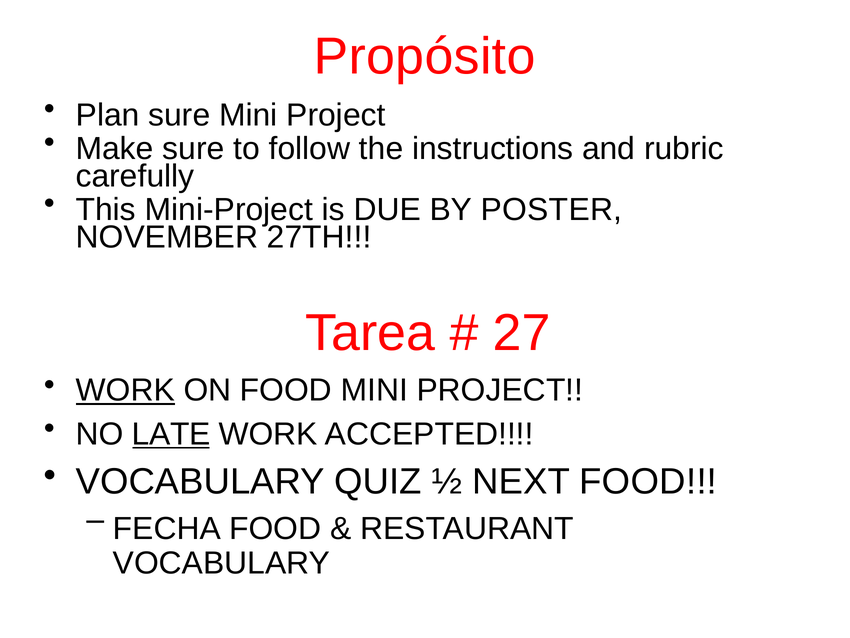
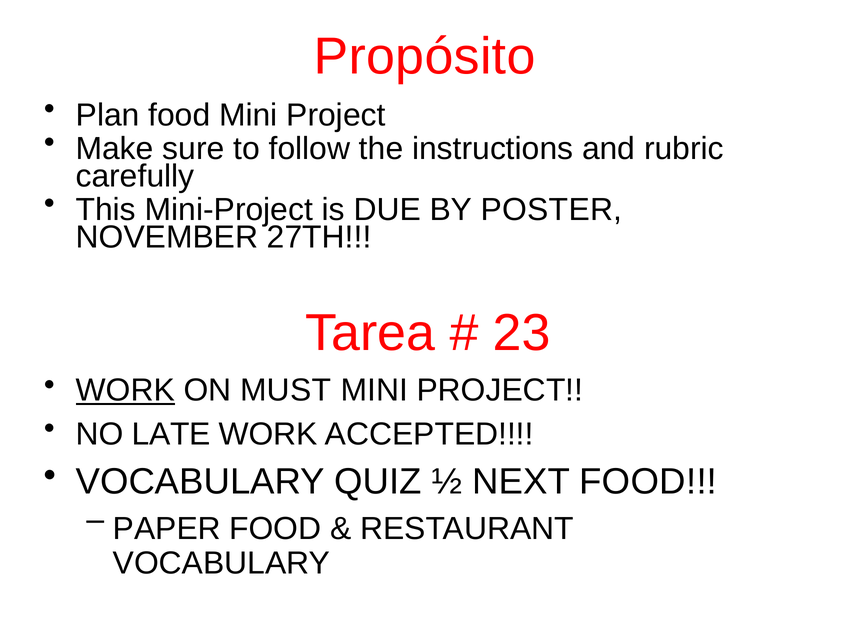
Plan sure: sure -> food
27: 27 -> 23
ON FOOD: FOOD -> MUST
LATE underline: present -> none
FECHA: FECHA -> PAPER
